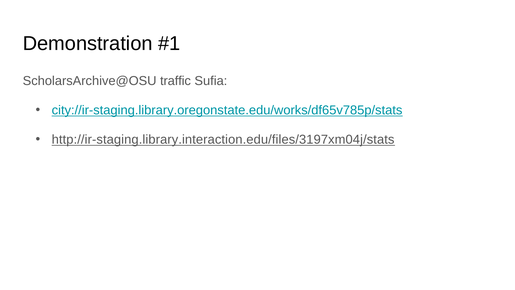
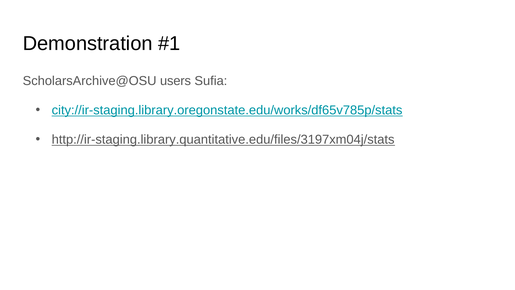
traffic: traffic -> users
http://ir-staging.library.interaction.edu/files/3197xm04j/stats: http://ir-staging.library.interaction.edu/files/3197xm04j/stats -> http://ir-staging.library.quantitative.edu/files/3197xm04j/stats
